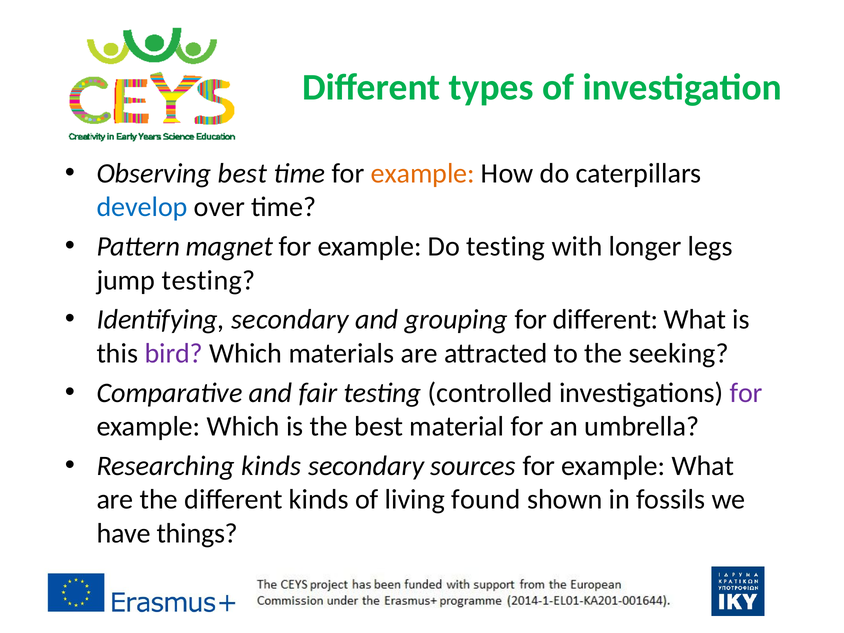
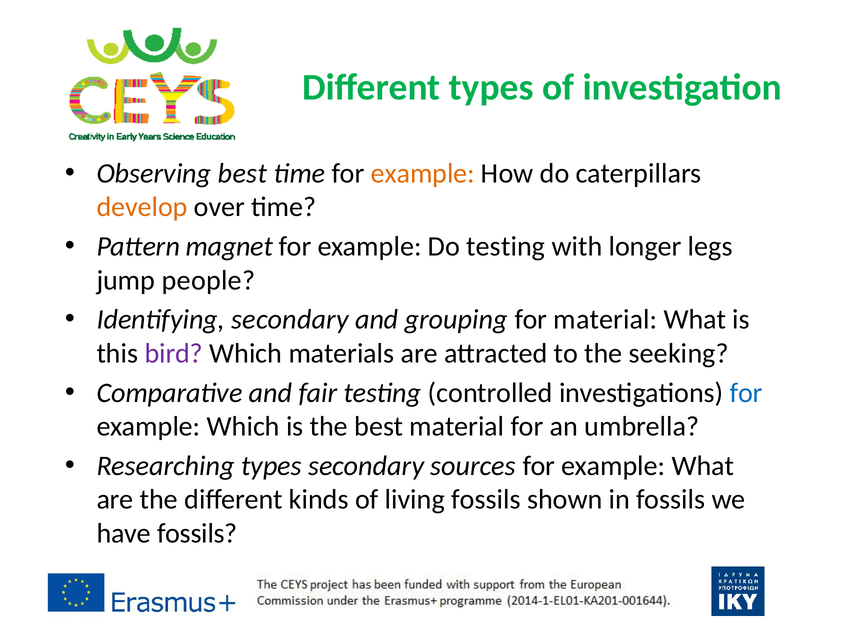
develop colour: blue -> orange
jump testing: testing -> people
for different: different -> material
for at (746, 393) colour: purple -> blue
Researching kinds: kinds -> types
living found: found -> fossils
have things: things -> fossils
